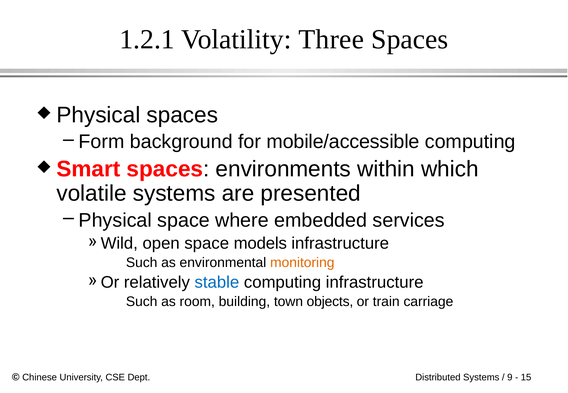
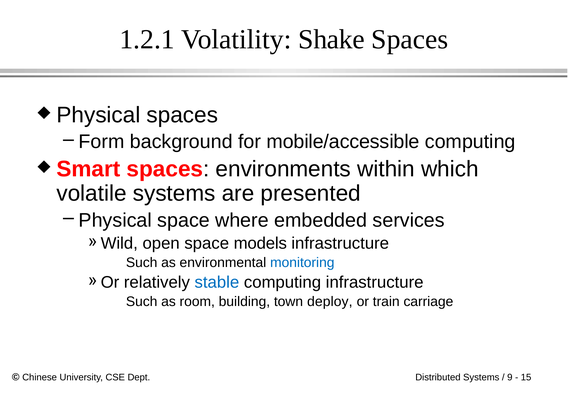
Three: Three -> Shake
monitoring colour: orange -> blue
objects: objects -> deploy
